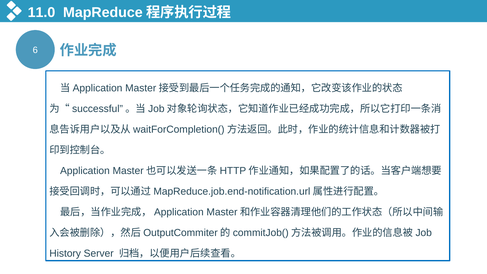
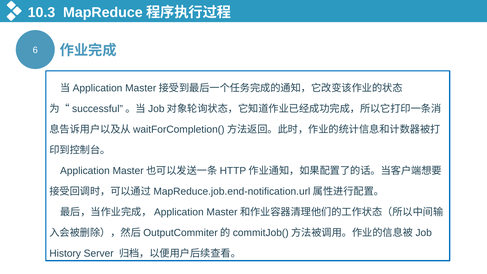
11.0: 11.0 -> 10.3
